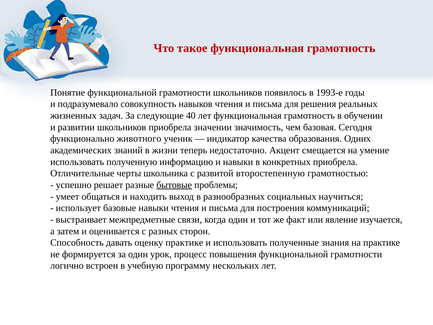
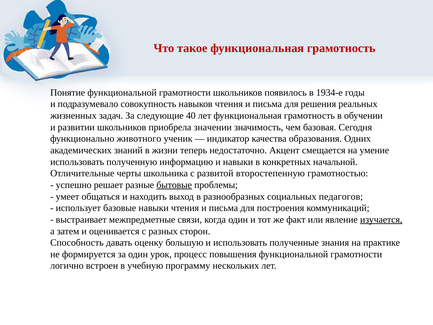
1993-е: 1993-е -> 1934-е
конкретных приобрела: приобрела -> начальной
научиться: научиться -> педагогов
изучается underline: none -> present
оценку практике: практике -> большую
